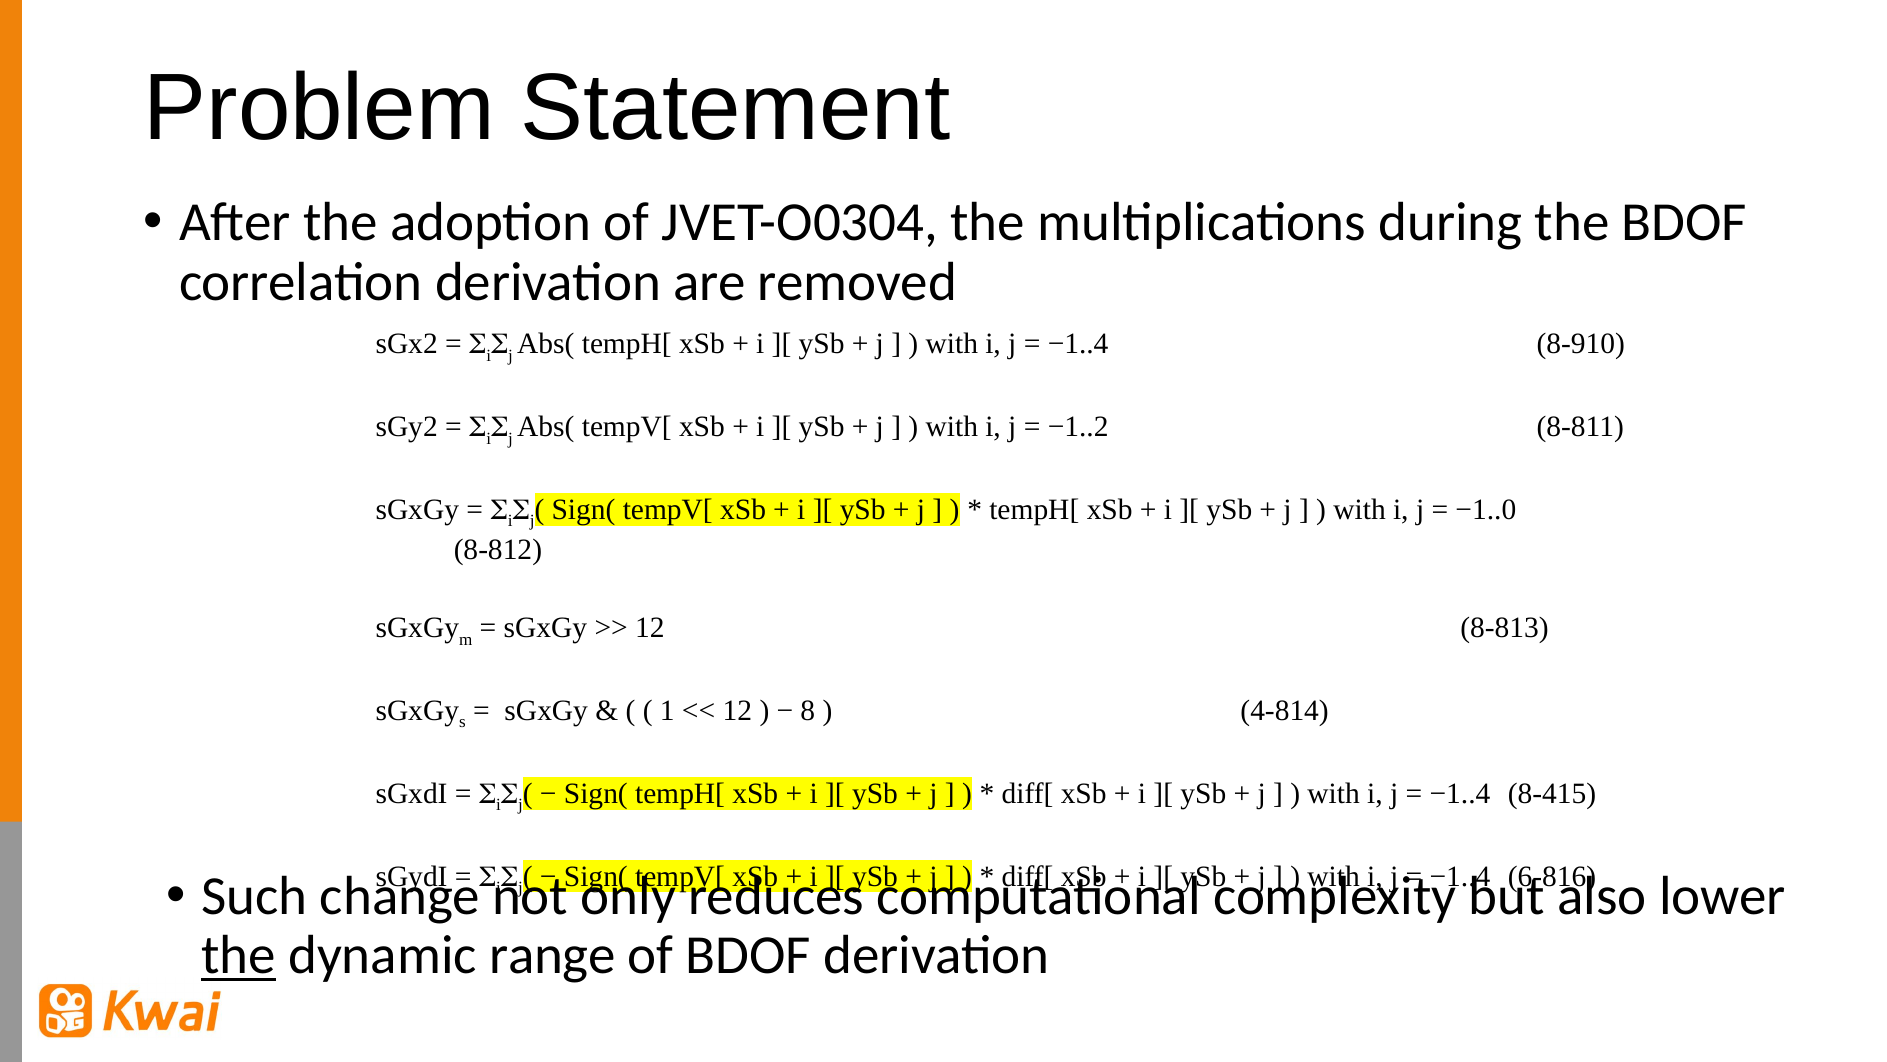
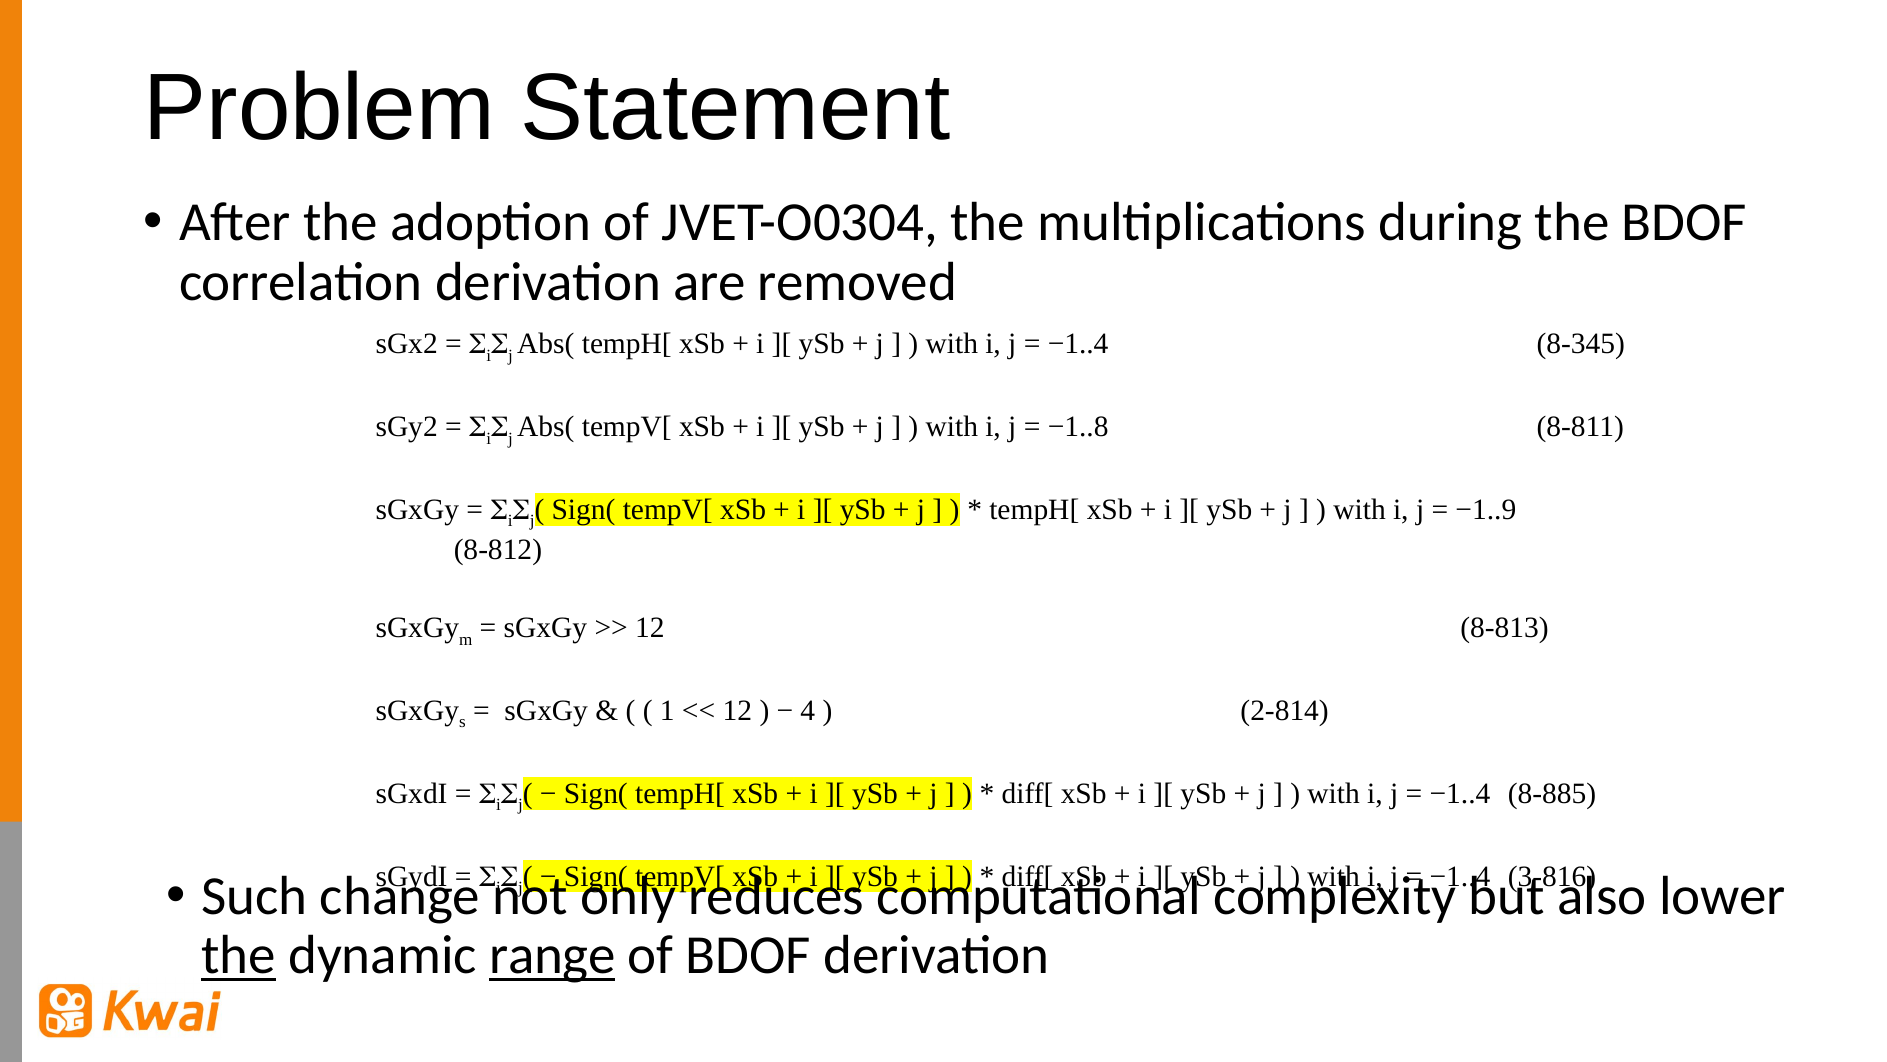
8‑910: 8‑910 -> 8‑345
−1..2: −1..2 -> −1..8
−1..0: −1..0 -> −1..9
8: 8 -> 4
4‑814: 4‑814 -> 2‑814
8‑415: 8‑415 -> 8‑885
6‑816: 6‑816 -> 3‑816
range underline: none -> present
